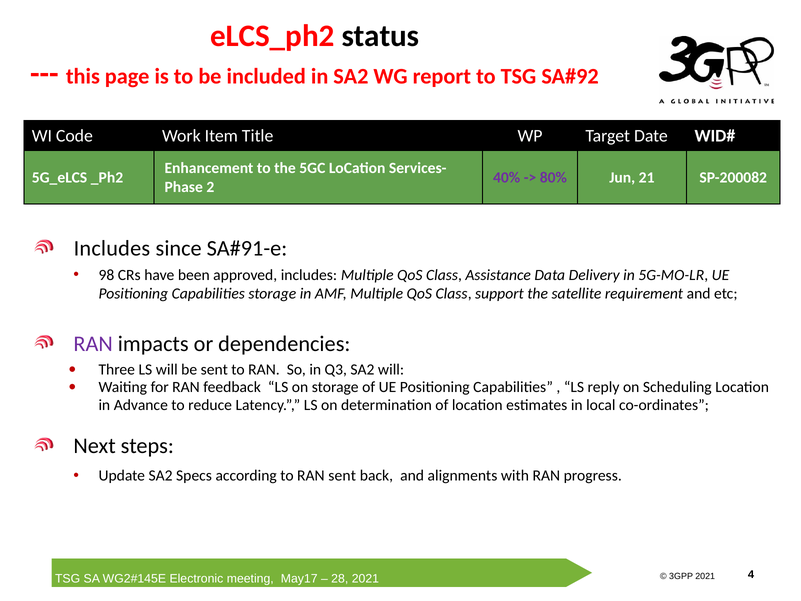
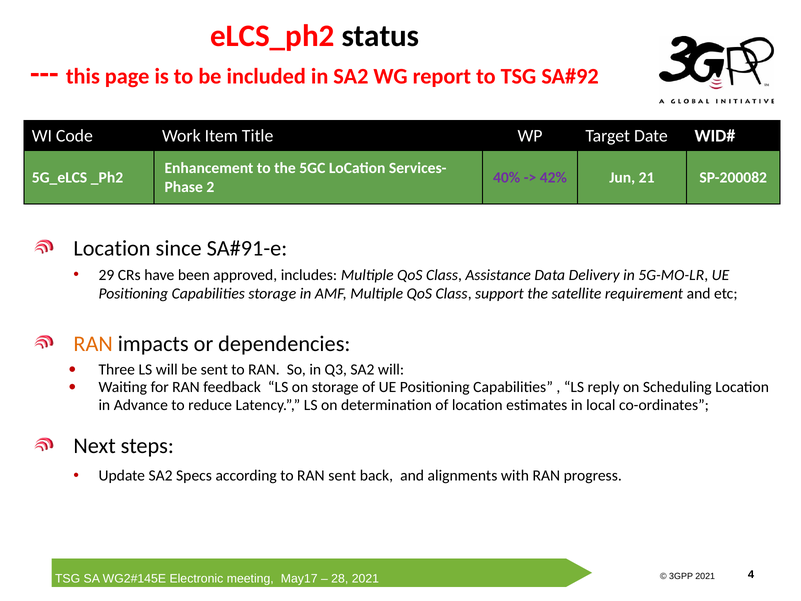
80%: 80% -> 42%
Includes at (112, 248): Includes -> Location
98: 98 -> 29
RAN at (93, 344) colour: purple -> orange
